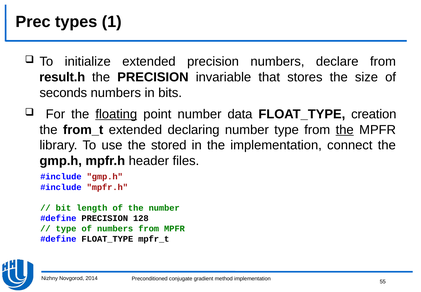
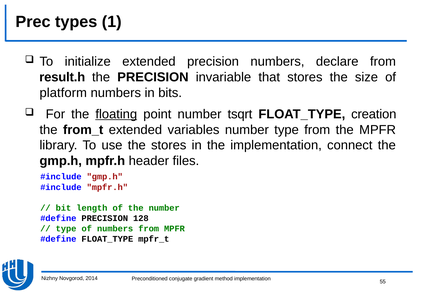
seconds: seconds -> platform
data: data -> tsqrt
declaring: declaring -> variables
the at (345, 130) underline: present -> none
the stored: stored -> stores
